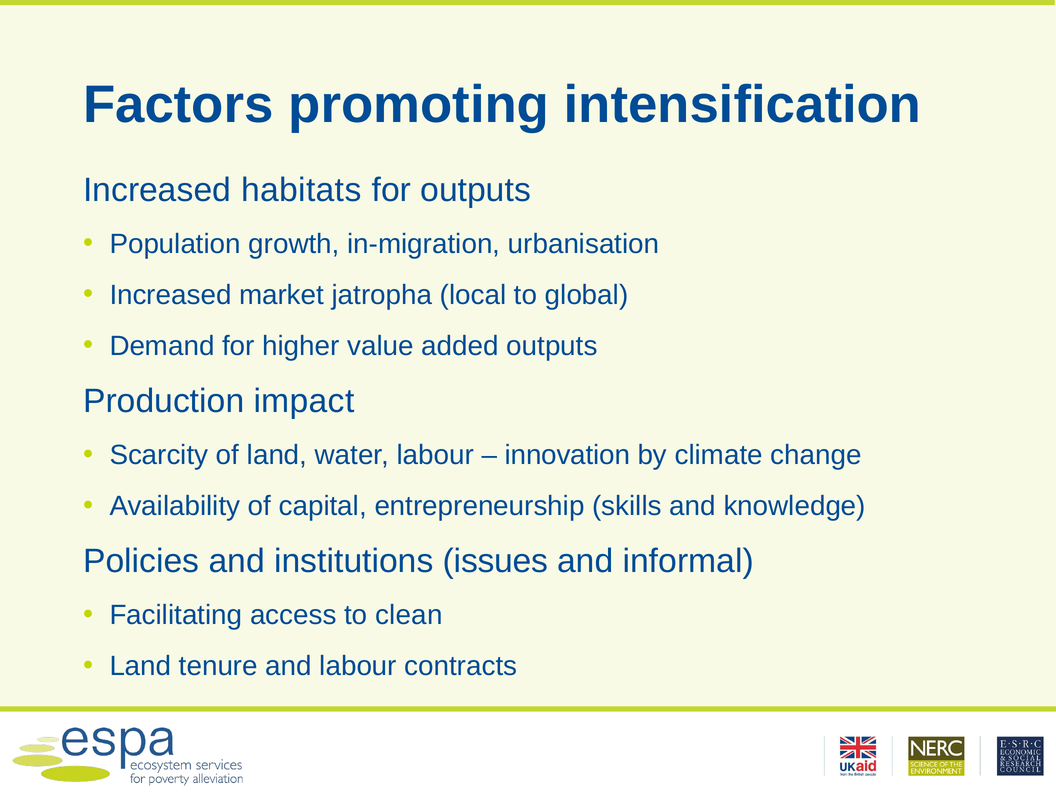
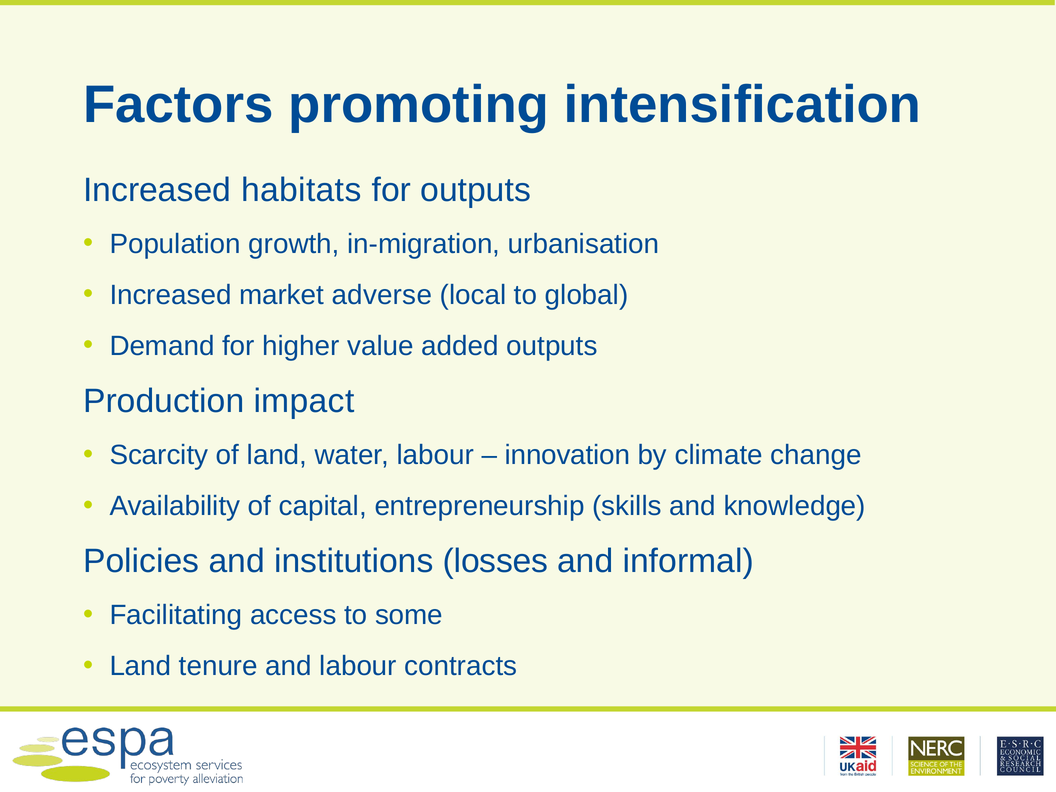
jatropha: jatropha -> adverse
issues: issues -> losses
clean: clean -> some
